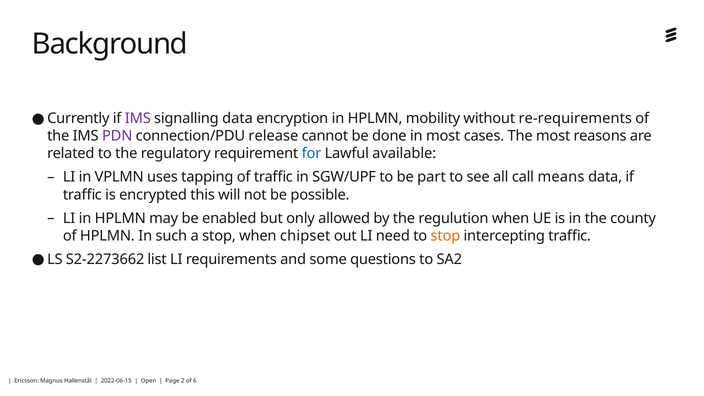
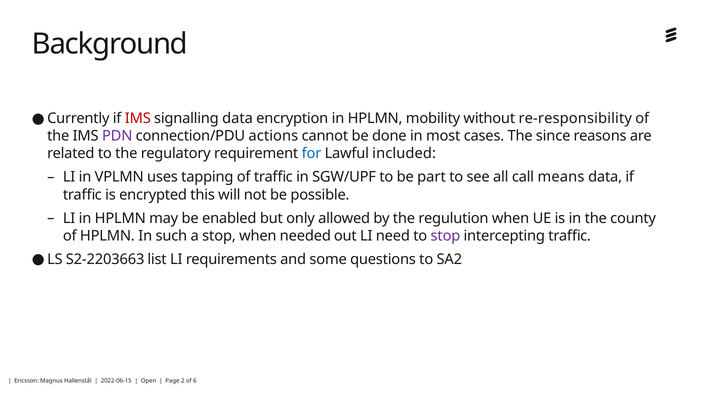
IMS at (138, 118) colour: purple -> red
re-requirements: re-requirements -> re-responsibility
release: release -> actions
The most: most -> since
available: available -> included
chipset: chipset -> needed
stop at (445, 236) colour: orange -> purple
S2-2273662: S2-2273662 -> S2-2203663
